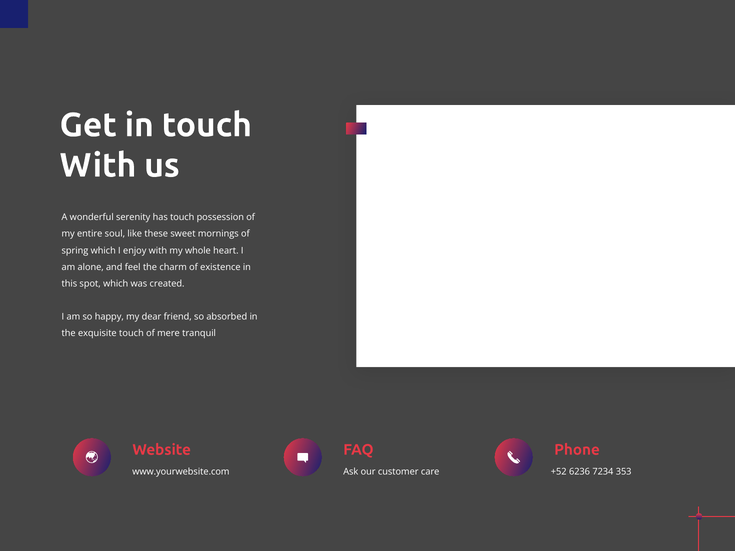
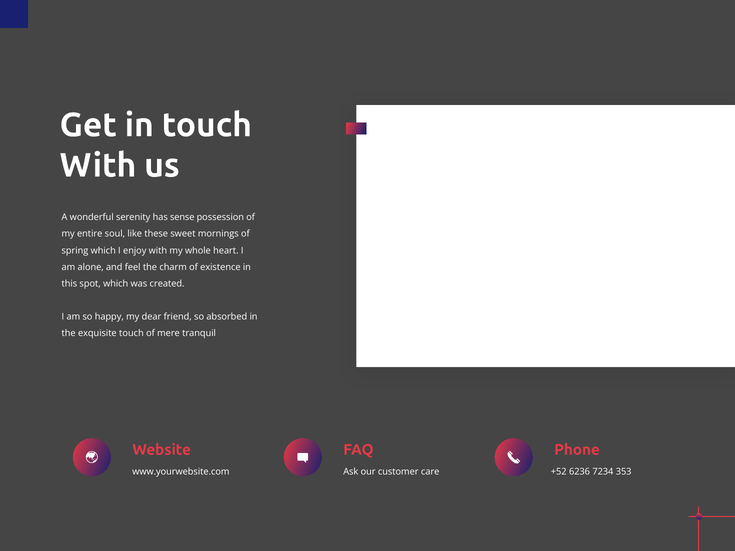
has touch: touch -> sense
